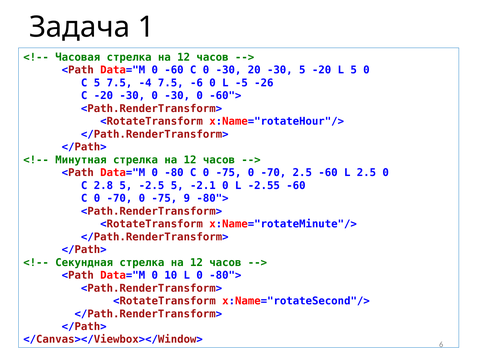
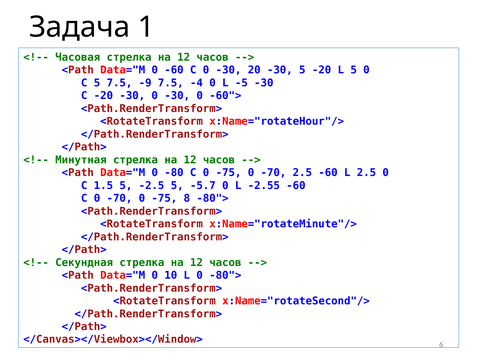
-4: -4 -> -9
-6: -6 -> -4
-5 -26: -26 -> -30
2.8: 2.8 -> 1.5
-2.1: -2.1 -> -5.7
9: 9 -> 8
